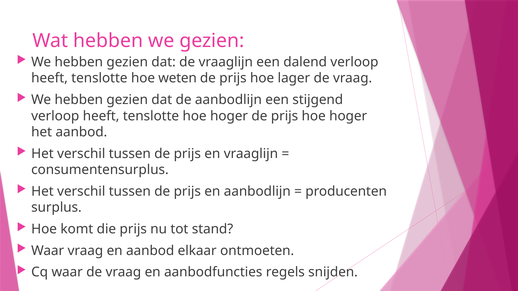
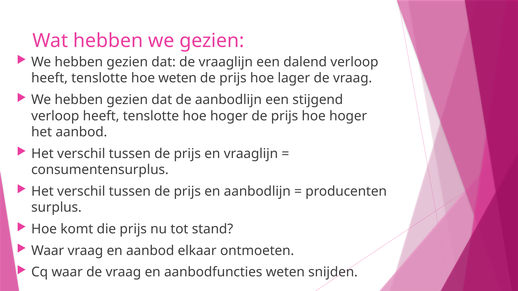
aanbodfuncties regels: regels -> weten
